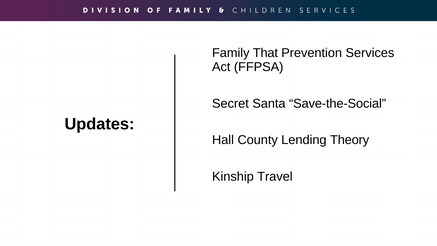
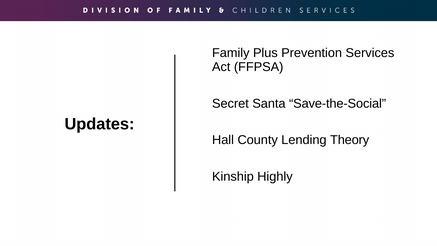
That: That -> Plus
Travel: Travel -> Highly
